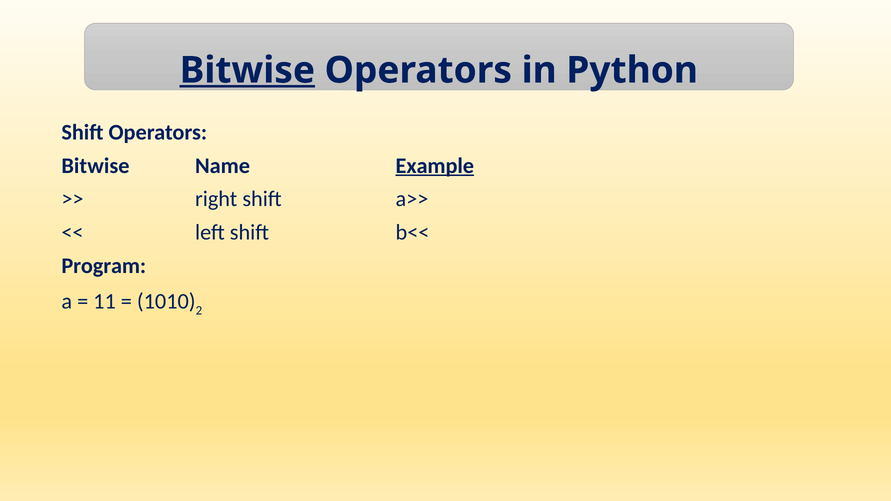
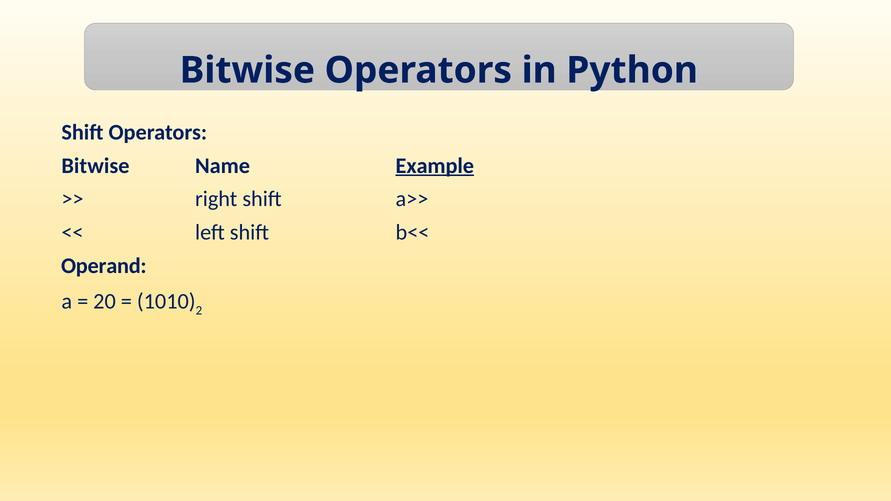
Bitwise at (247, 70) underline: present -> none
Program: Program -> Operand
11: 11 -> 20
